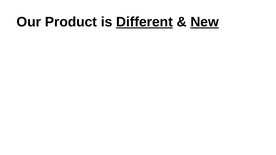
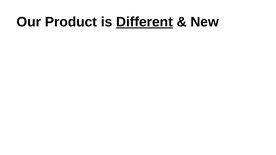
New underline: present -> none
